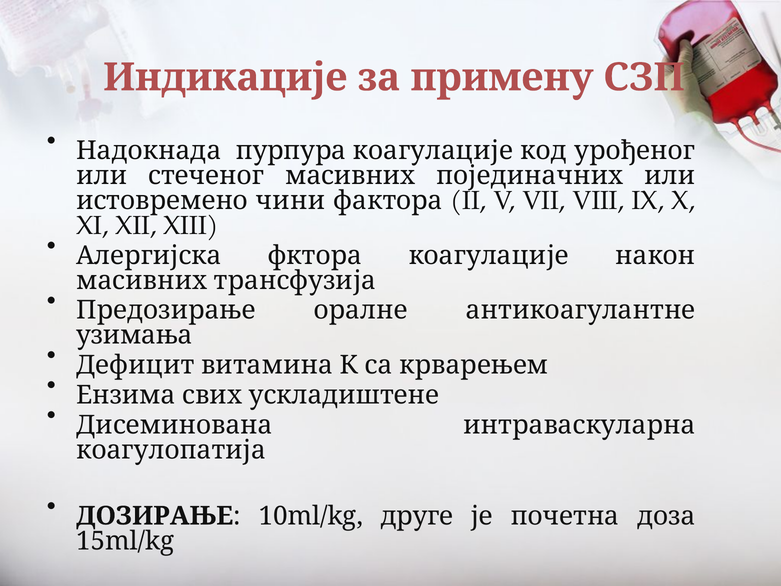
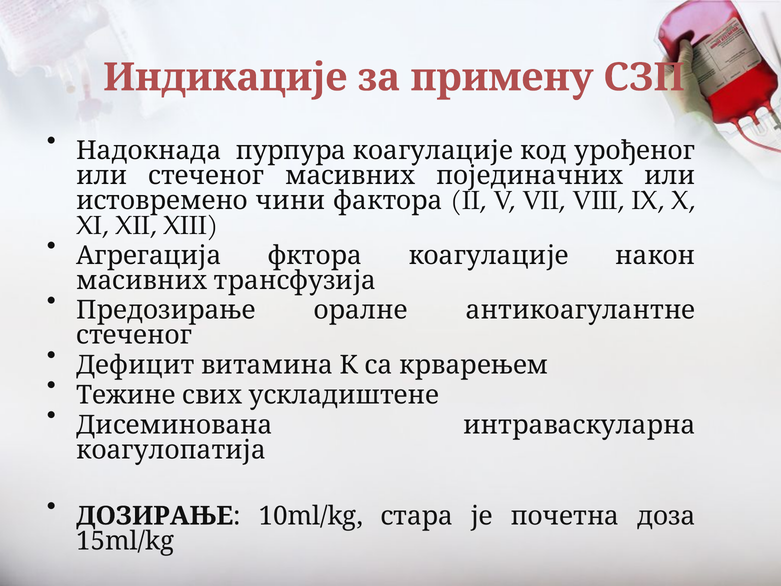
Алергијска: Алергијска -> Агрегација
узимања at (134, 335): узимања -> стеченог
Ензима: Ензима -> Тежине
друге: друге -> стара
